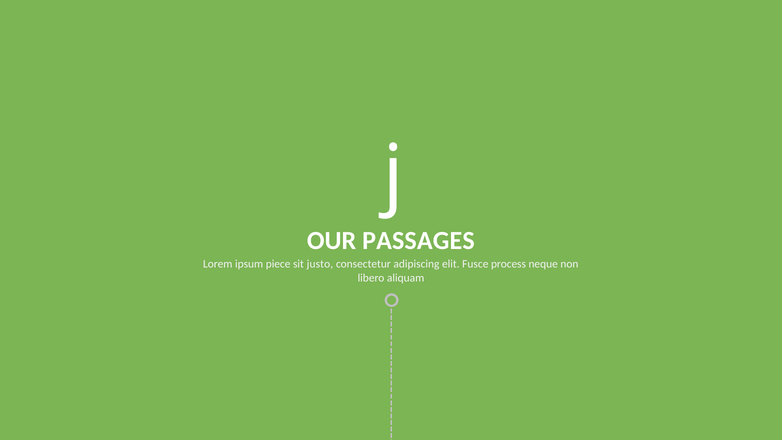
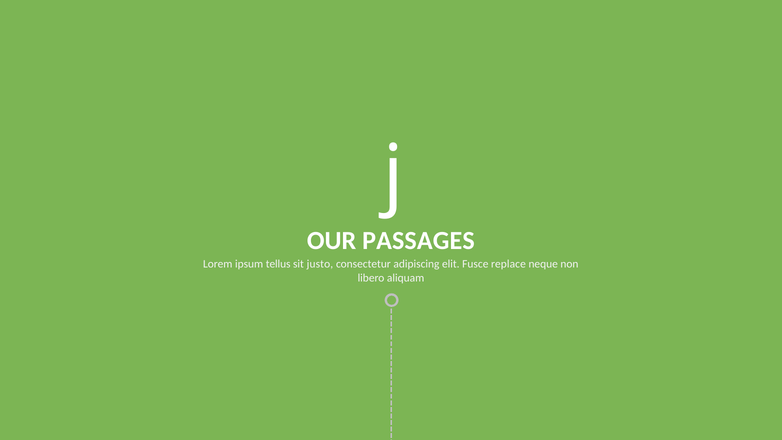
piece: piece -> tellus
process: process -> replace
